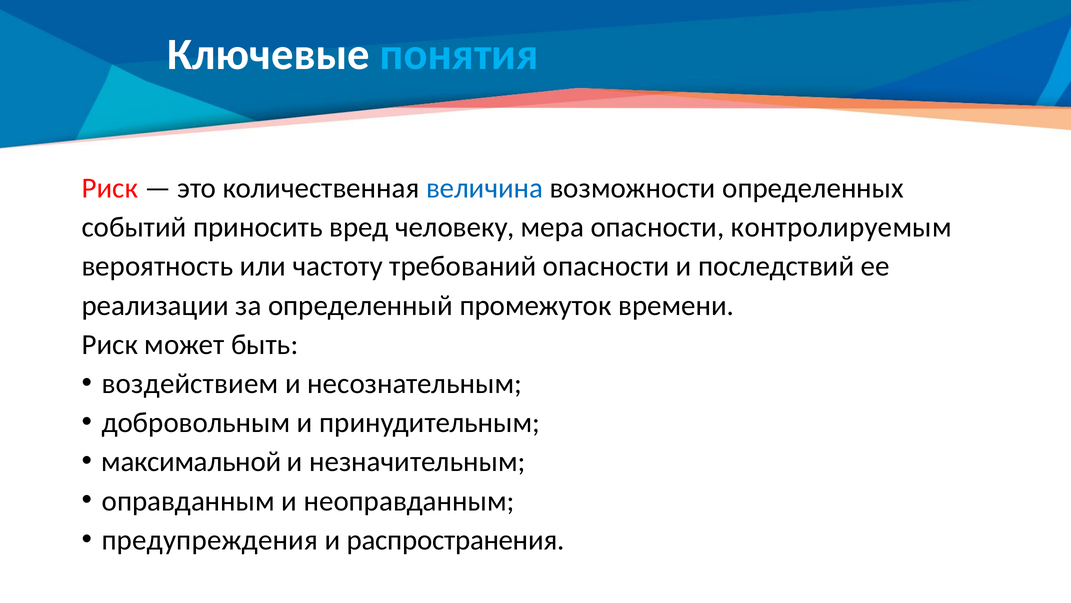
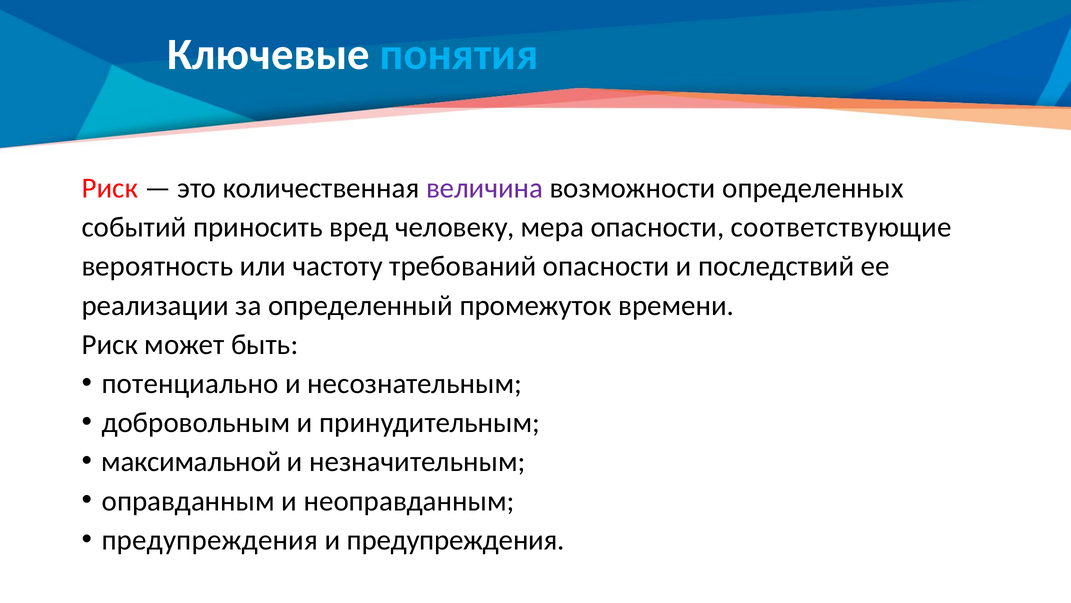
величина colour: blue -> purple
контролируемым: контролируемым -> соответствующие
воздействием: воздействием -> потенциально
и распространения: распространения -> предупреждения
